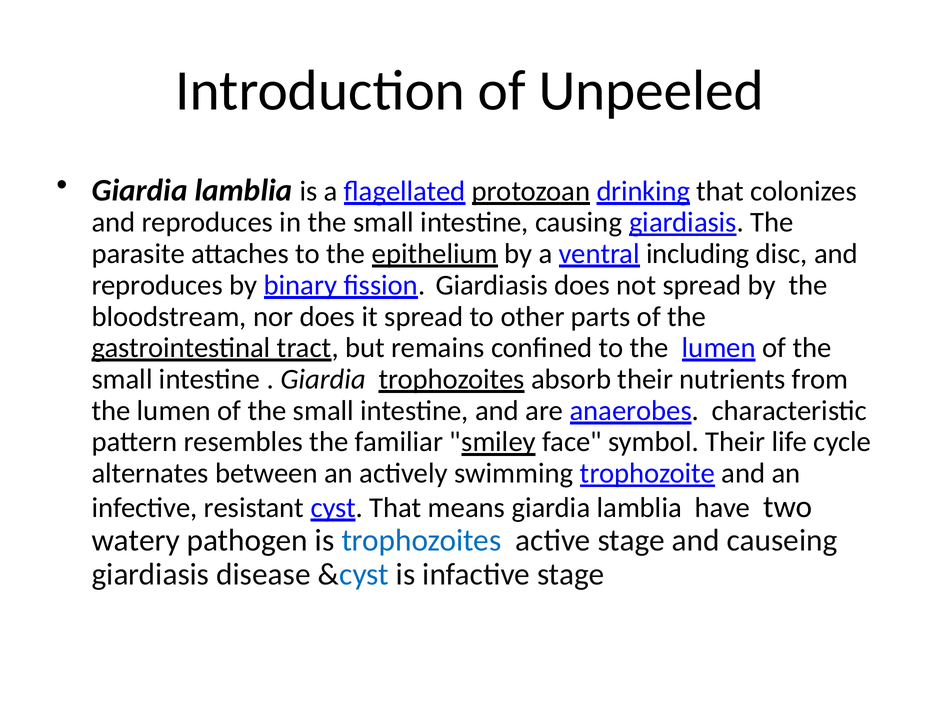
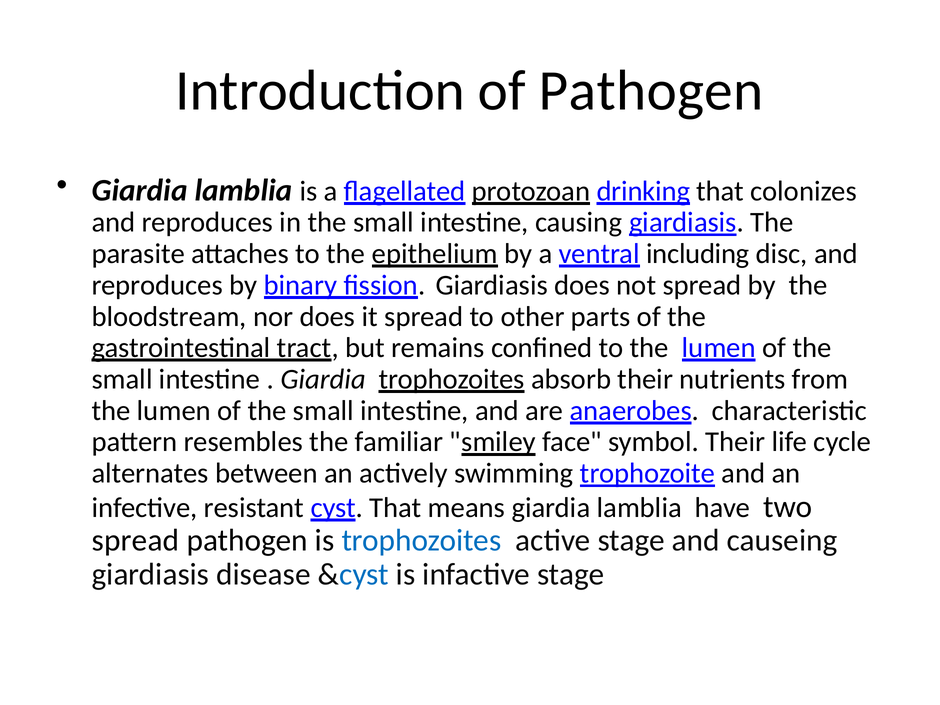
of Unpeeled: Unpeeled -> Pathogen
watery at (136, 541): watery -> spread
